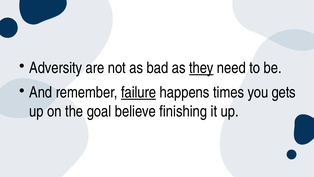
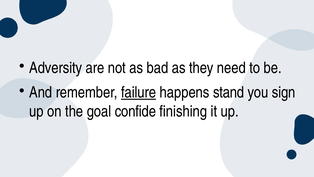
they underline: present -> none
times: times -> stand
gets: gets -> sign
believe: believe -> confide
